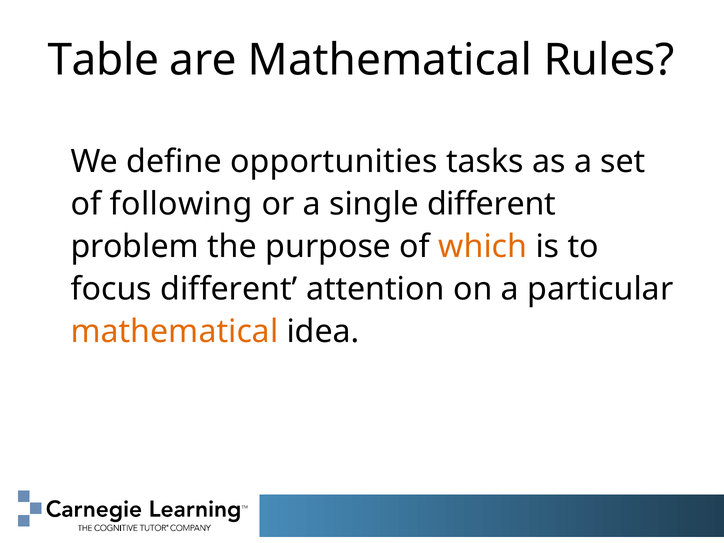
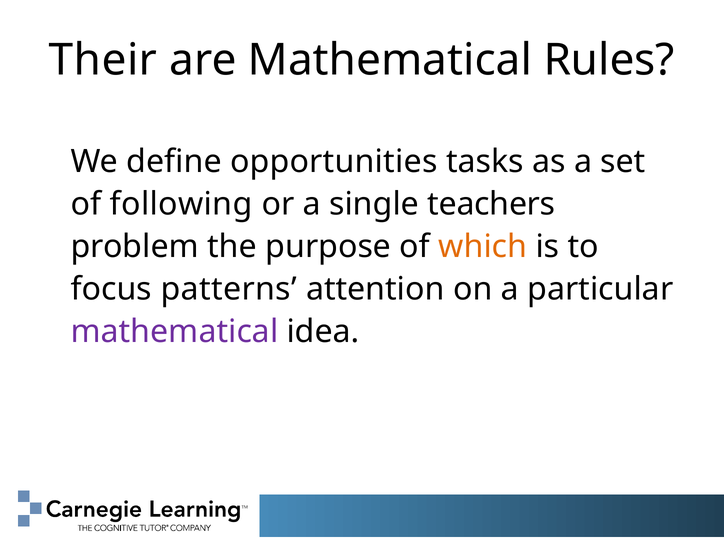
Table: Table -> Their
single different: different -> teachers
focus different: different -> patterns
mathematical at (174, 332) colour: orange -> purple
